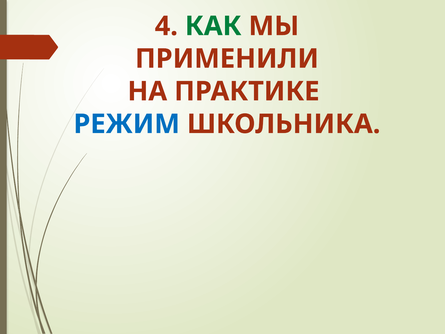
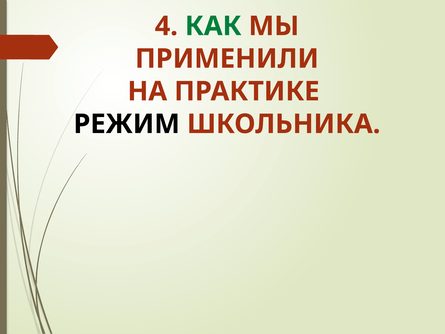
РЕЖИМ colour: blue -> black
